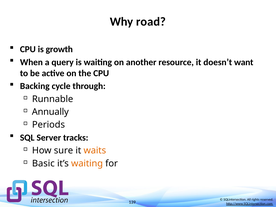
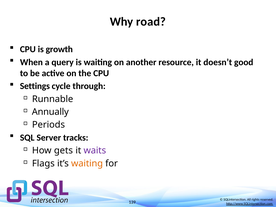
want: want -> good
Backing: Backing -> Settings
sure: sure -> gets
waits colour: orange -> purple
Basic: Basic -> Flags
